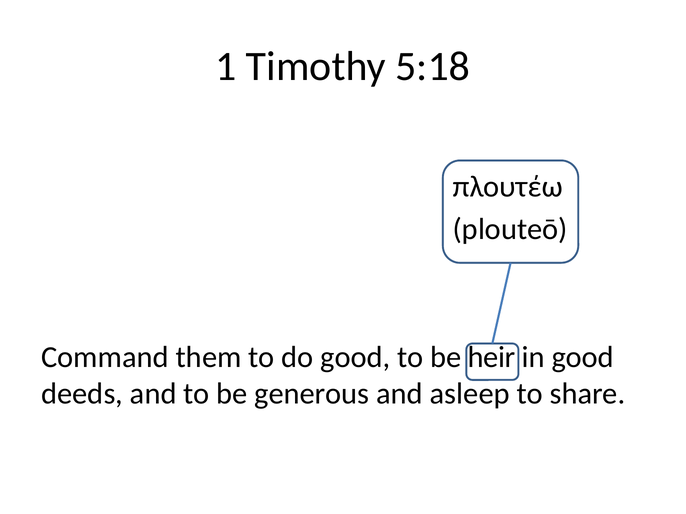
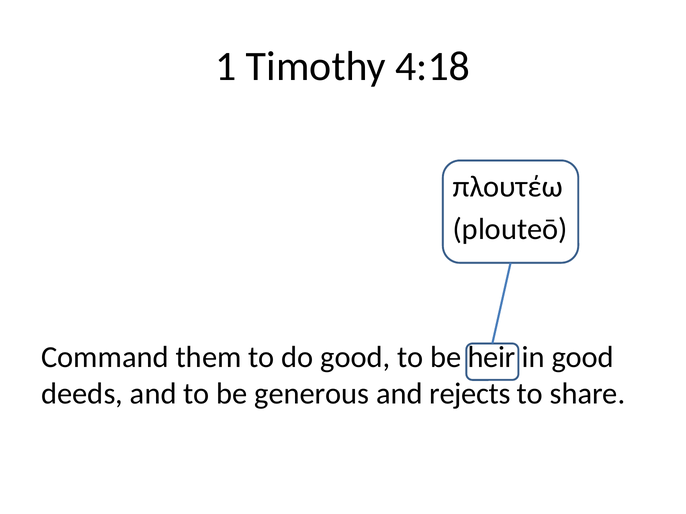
5:18: 5:18 -> 4:18
asleep: asleep -> rejects
